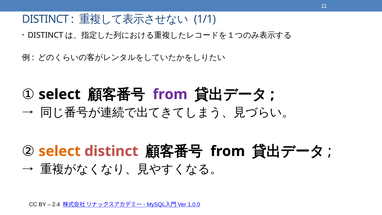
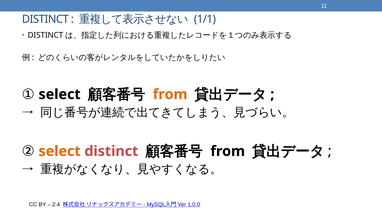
from at (170, 94) colour: purple -> orange
